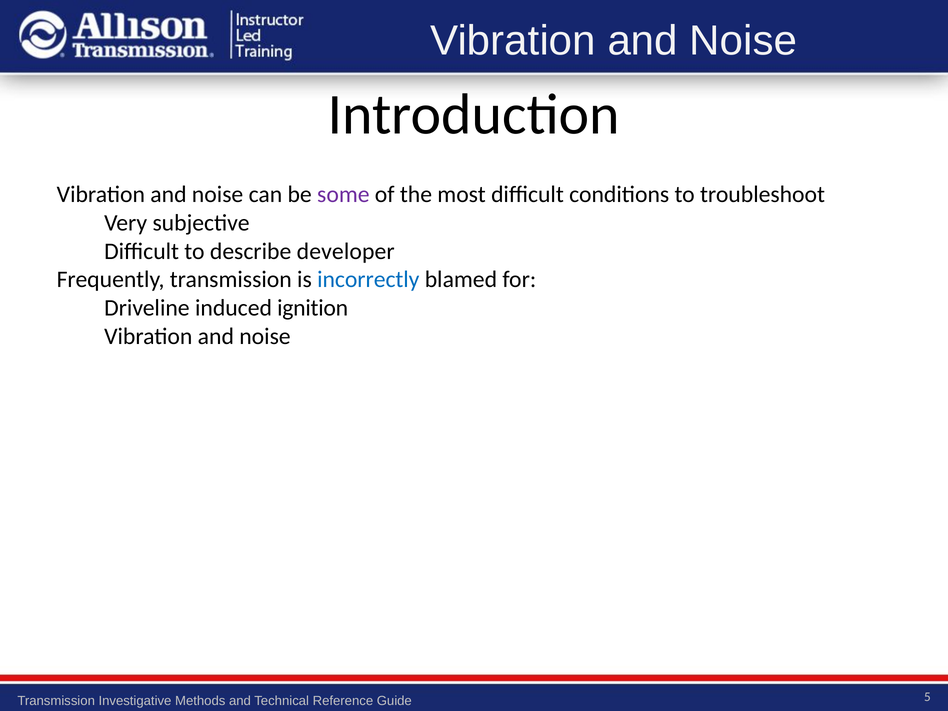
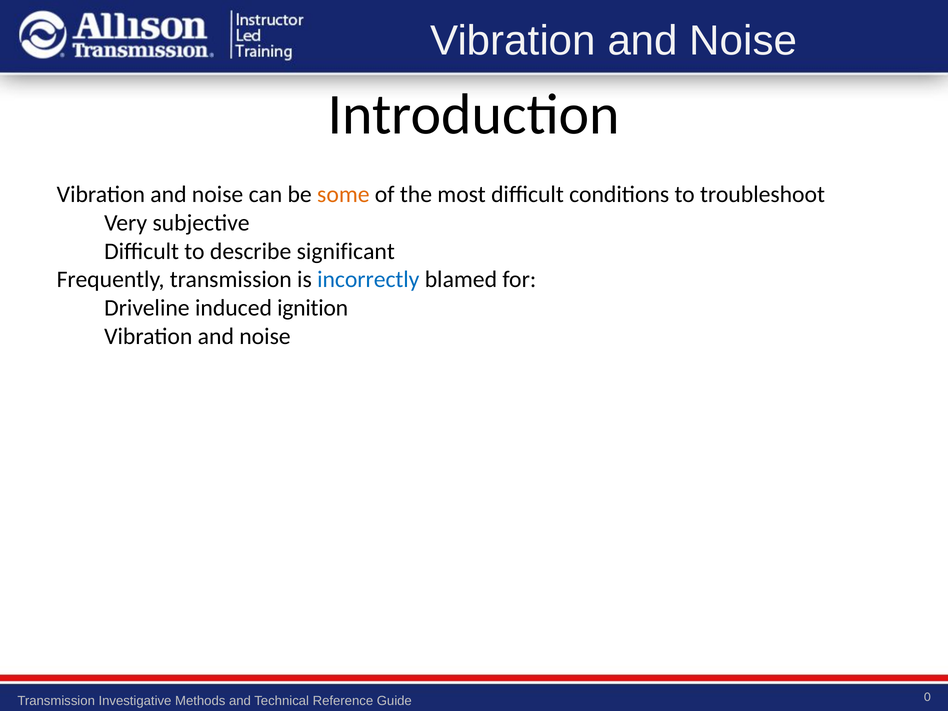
some colour: purple -> orange
developer: developer -> significant
5: 5 -> 0
